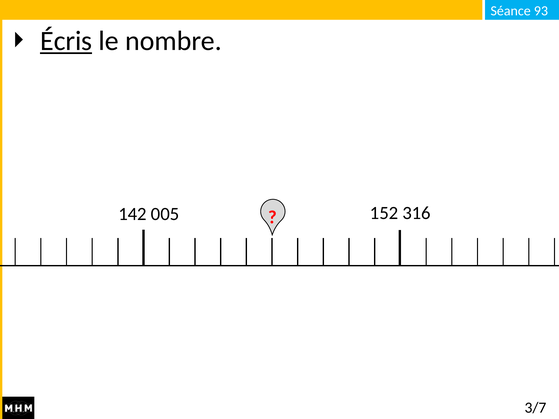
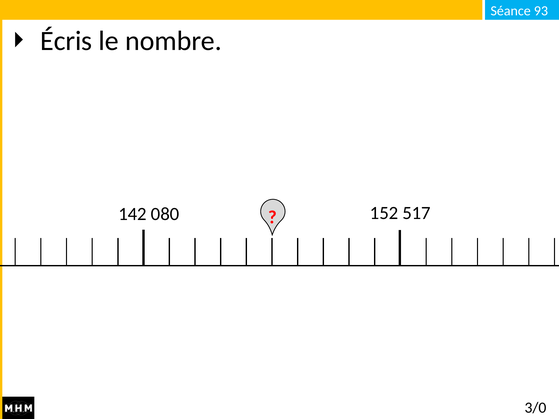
Écris underline: present -> none
005: 005 -> 080
316: 316 -> 517
3/7: 3/7 -> 3/0
